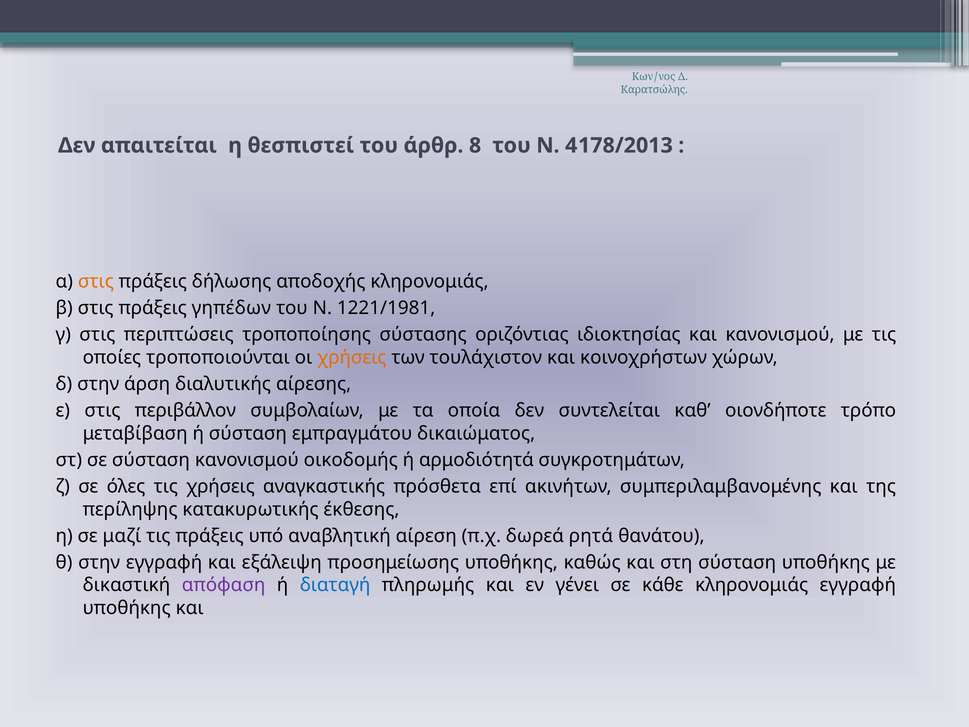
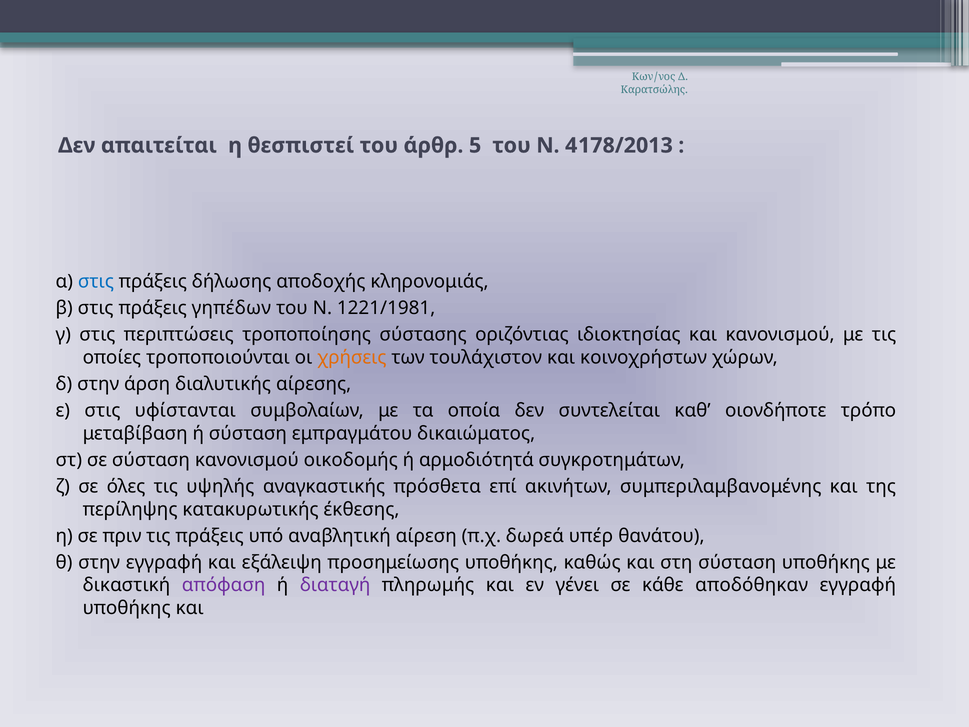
8: 8 -> 5
στις at (96, 281) colour: orange -> blue
περιβάλλον: περιβάλλον -> υφίστανται
τις χρήσεις: χρήσεις -> υψηλής
μαζί: μαζί -> πριν
ρητά: ρητά -> υπέρ
διαταγή colour: blue -> purple
κάθε κληρονομιάς: κληρονομιάς -> αποδόθηκαν
